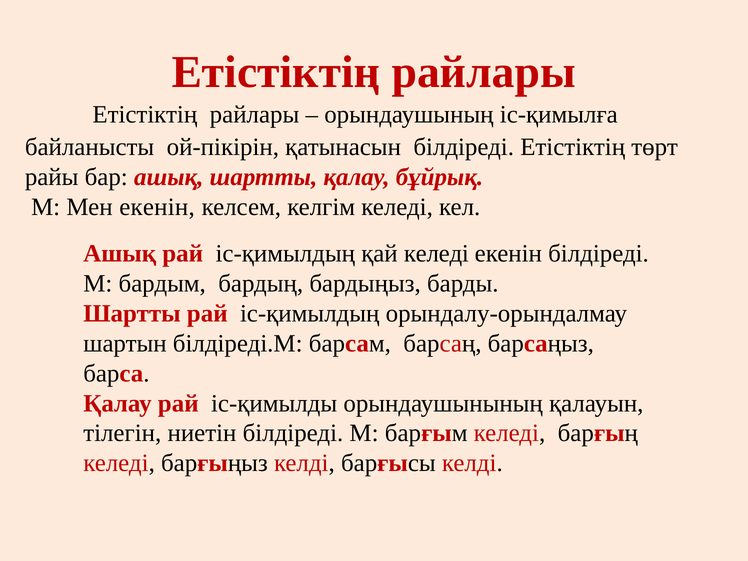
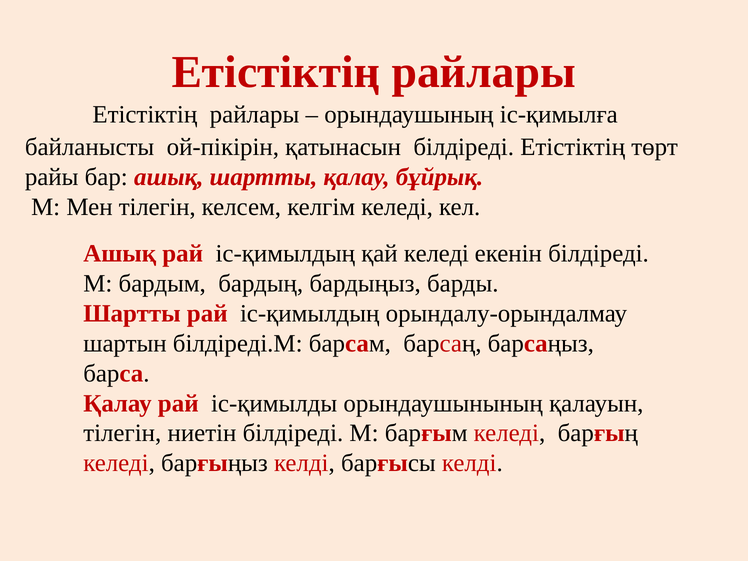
Мен екенін: екенін -> тілегін
